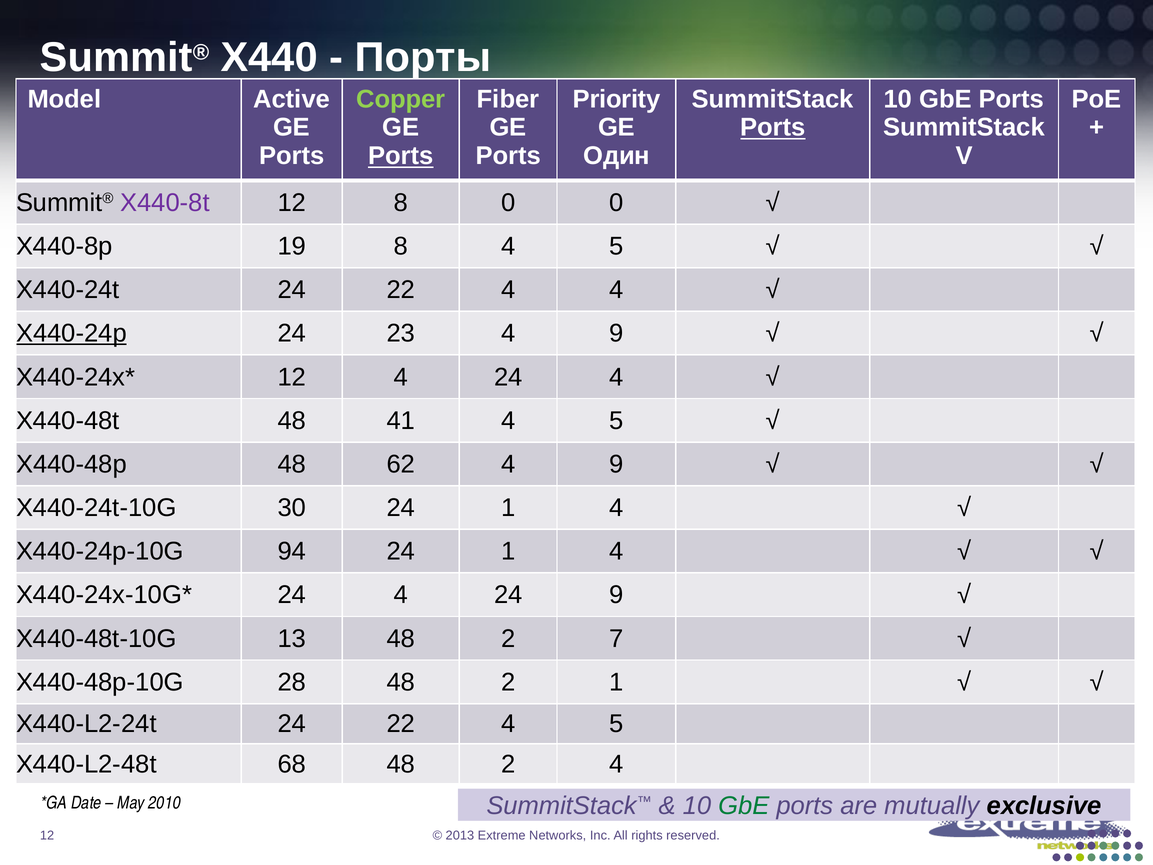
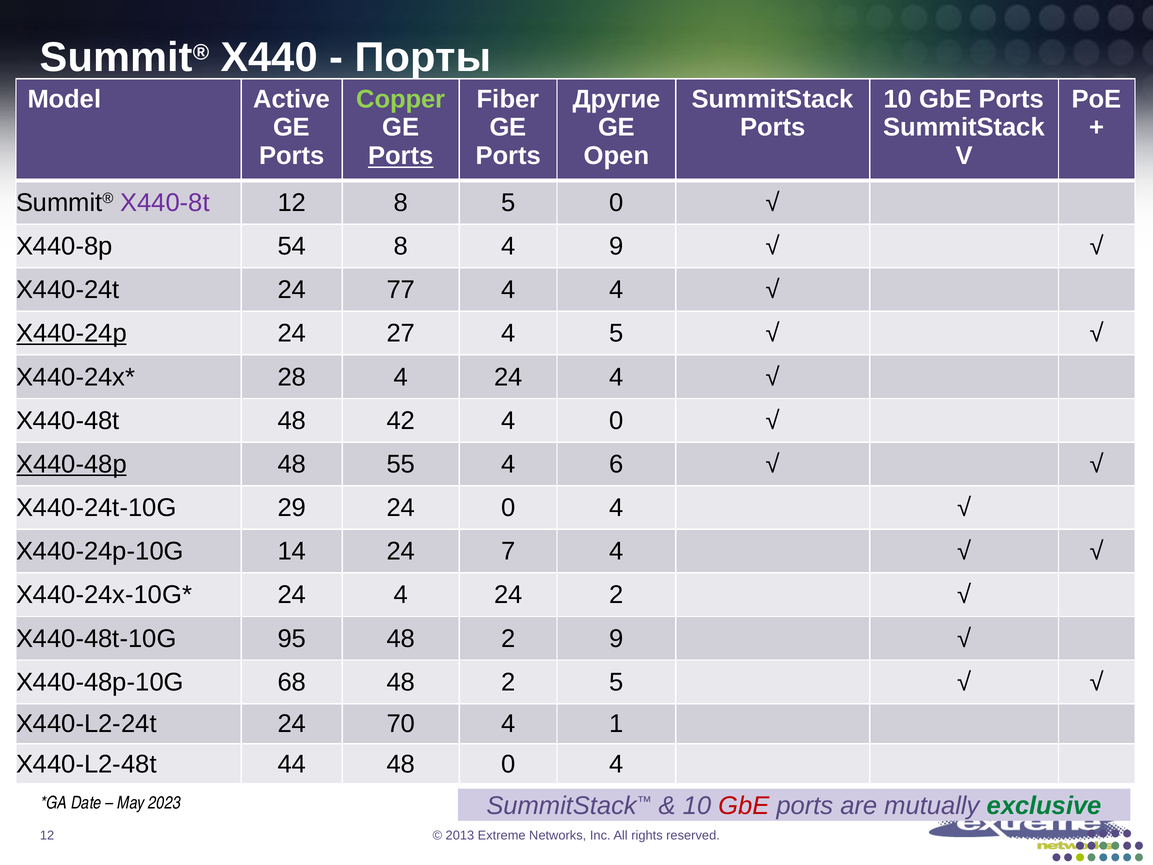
Priority: Priority -> Другие
Ports at (773, 128) underline: present -> none
Один: Один -> Open
8 0: 0 -> 5
19: 19 -> 54
8 4 5: 5 -> 9
X440-24t 24 22: 22 -> 77
23: 23 -> 27
9 at (617, 333): 9 -> 5
12 at (292, 377): 12 -> 28
41: 41 -> 42
5 at (617, 421): 5 -> 0
X440-48p underline: none -> present
62: 62 -> 55
9 at (617, 464): 9 -> 6
30: 30 -> 29
1 at (508, 508): 1 -> 0
94: 94 -> 14
1 at (508, 551): 1 -> 7
24 9: 9 -> 2
13: 13 -> 95
2 7: 7 -> 9
28: 28 -> 68
2 1: 1 -> 5
X440-L2-24t 24 22: 22 -> 70
5 at (617, 724): 5 -> 1
68: 68 -> 44
2 at (508, 764): 2 -> 0
GbE at (744, 806) colour: green -> red
exclusive colour: black -> green
2010: 2010 -> 2023
